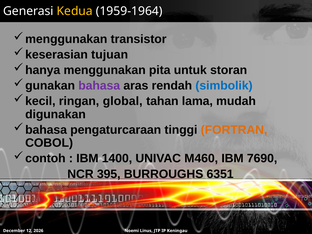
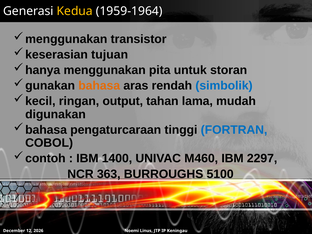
bahasa colour: purple -> orange
global: global -> output
FORTRAN colour: orange -> blue
7690: 7690 -> 2297
395: 395 -> 363
6351: 6351 -> 5100
